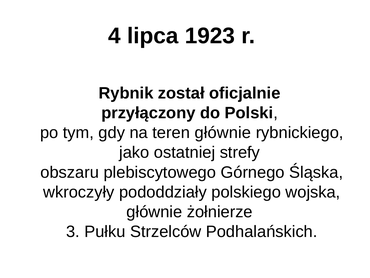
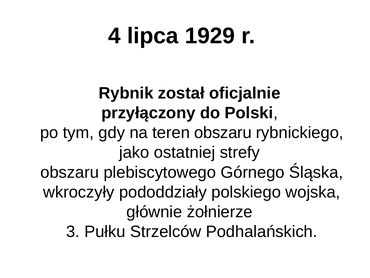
1923: 1923 -> 1929
teren głównie: głównie -> obszaru
